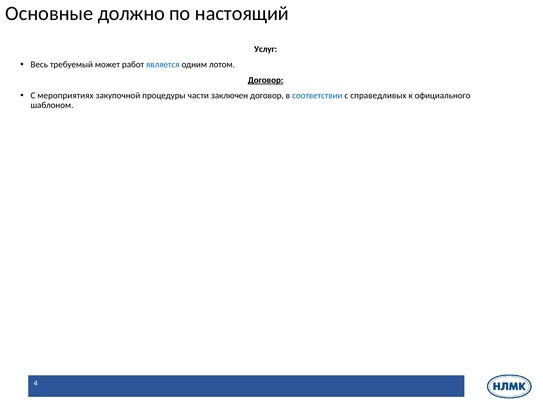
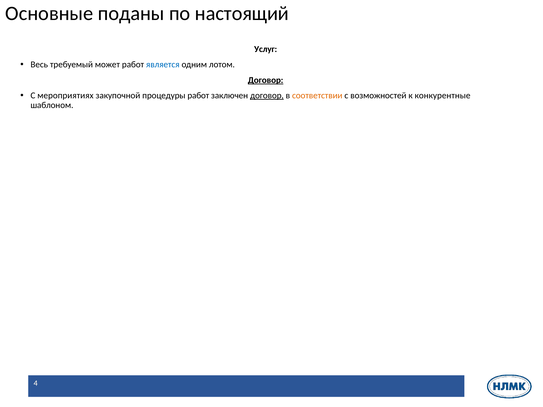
должно: должно -> поданы
процедуры части: части -> работ
договор at (267, 96) underline: none -> present
соответствии colour: blue -> orange
справедливых: справедливых -> возможностей
официального: официального -> конкурентные
